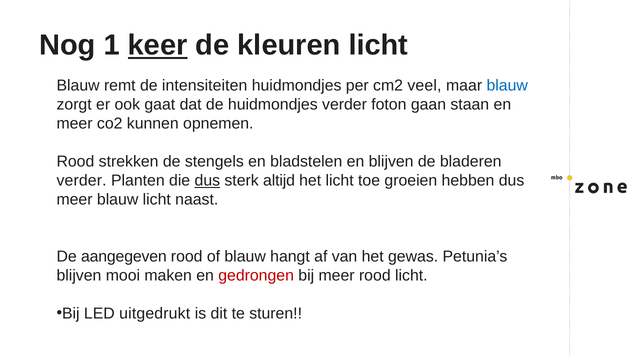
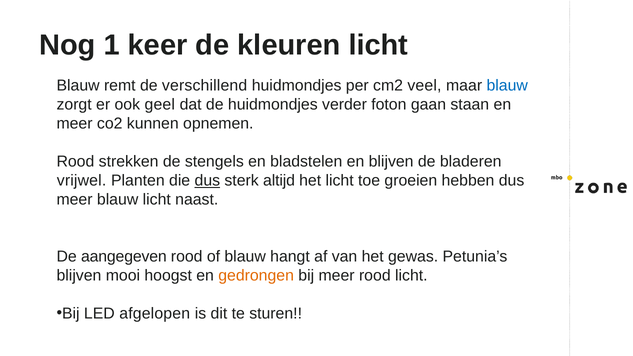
keer underline: present -> none
intensiteiten: intensiteiten -> verschillend
gaat: gaat -> geel
verder at (82, 181): verder -> vrijwel
maken: maken -> hoogst
gedrongen colour: red -> orange
uitgedrukt: uitgedrukt -> afgelopen
